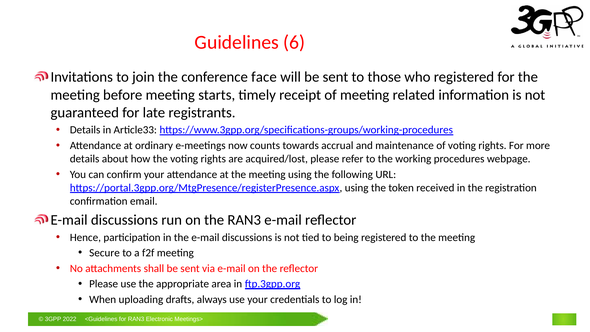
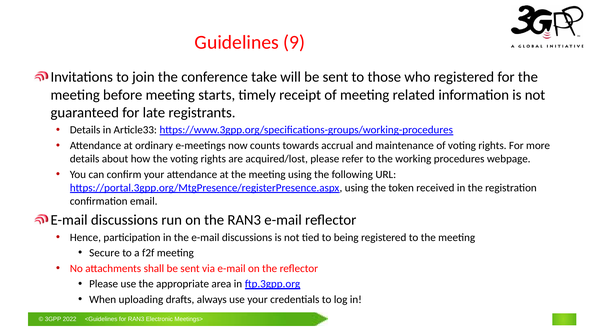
6: 6 -> 9
face: face -> take
